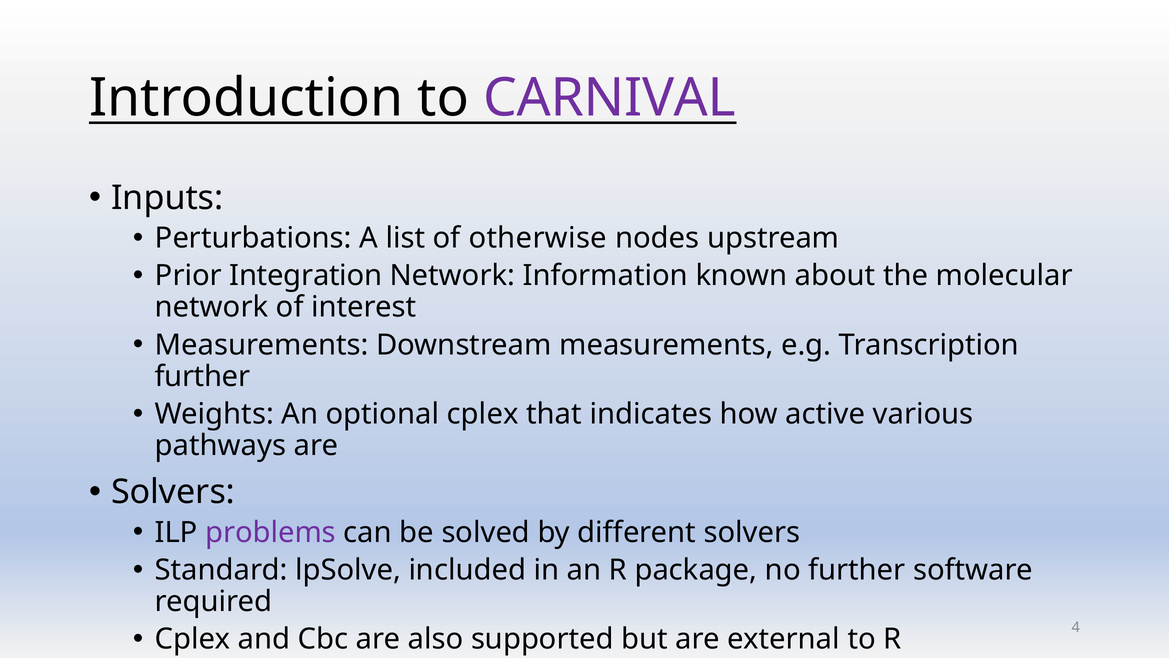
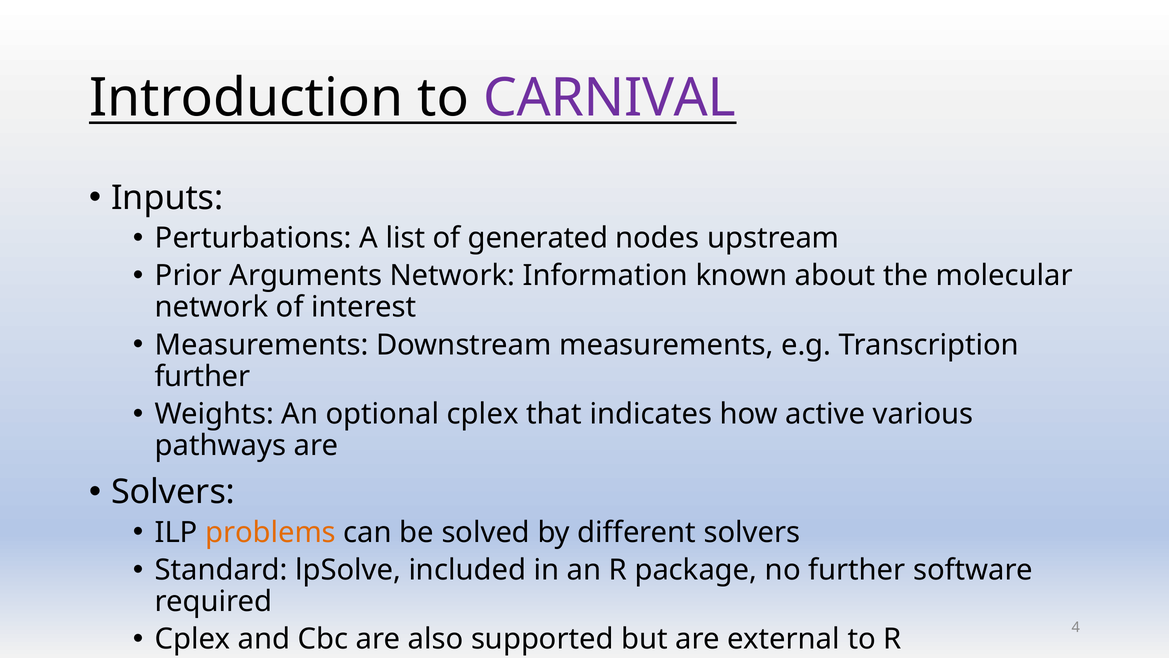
otherwise: otherwise -> generated
Integration: Integration -> Arguments
problems colour: purple -> orange
